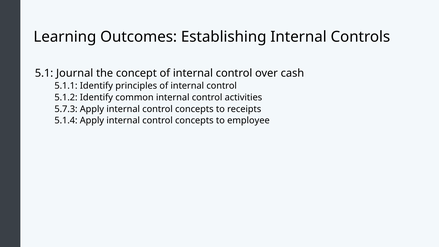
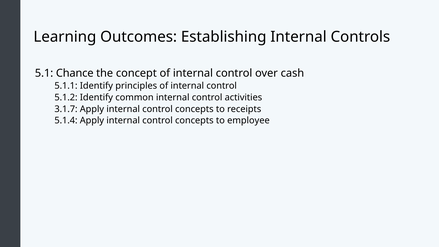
Journal: Journal -> Chance
5.7.3: 5.7.3 -> 3.1.7
